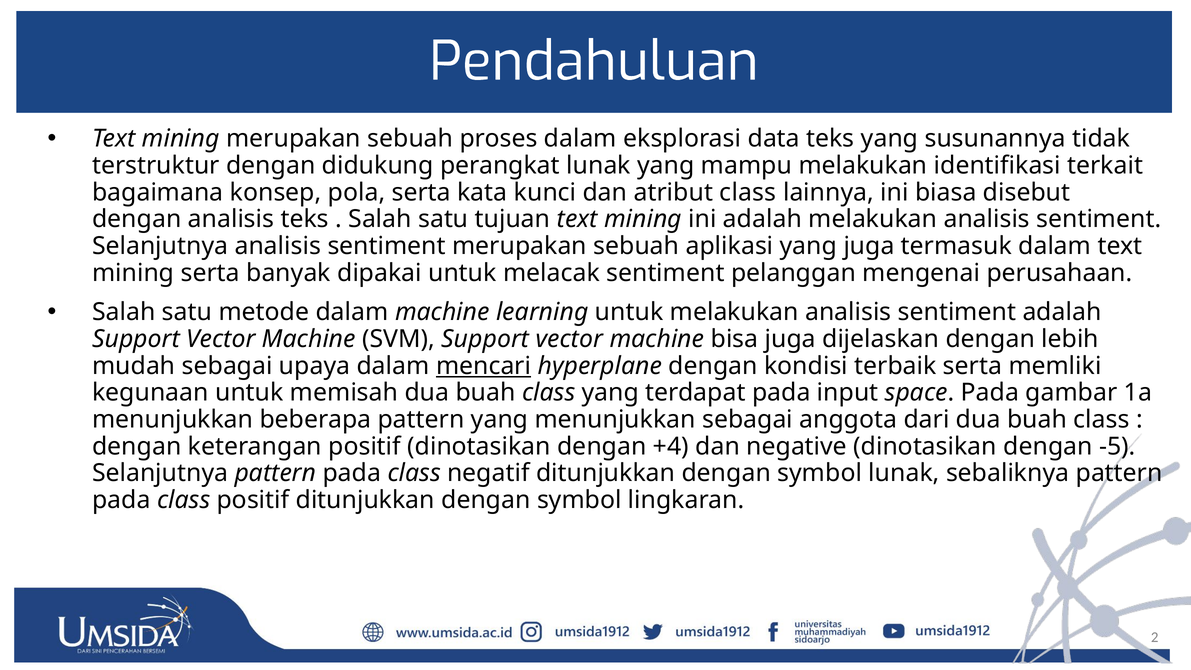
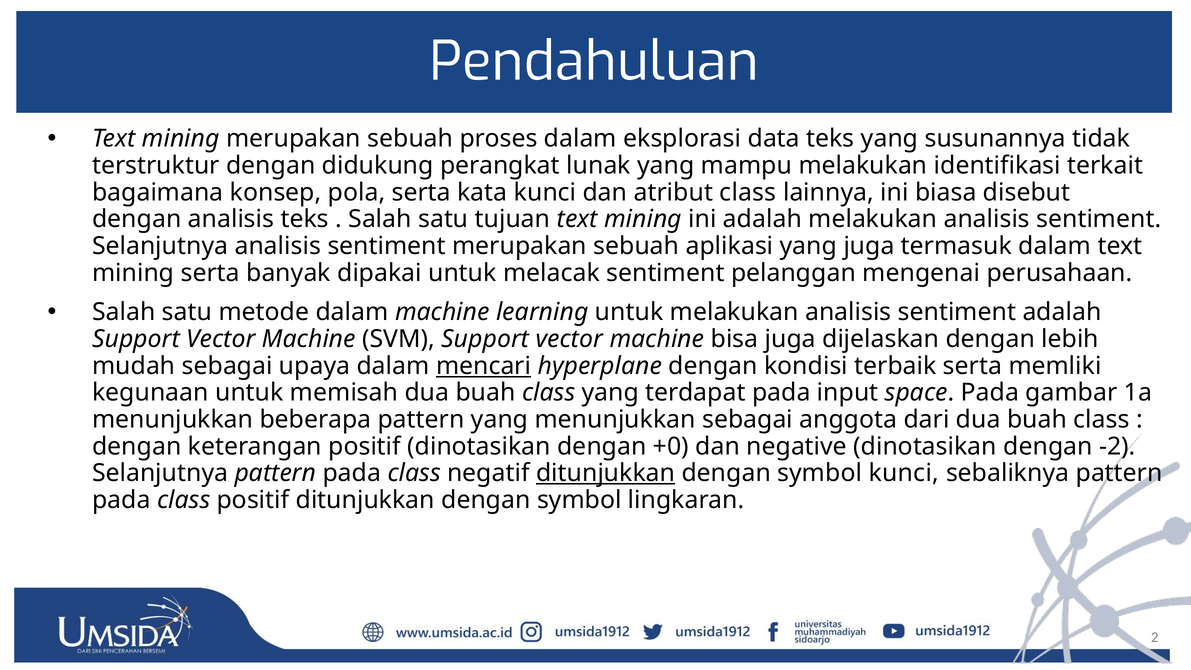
+4: +4 -> +0
-5: -5 -> -2
ditunjukkan at (606, 473) underline: none -> present
symbol lunak: lunak -> kunci
